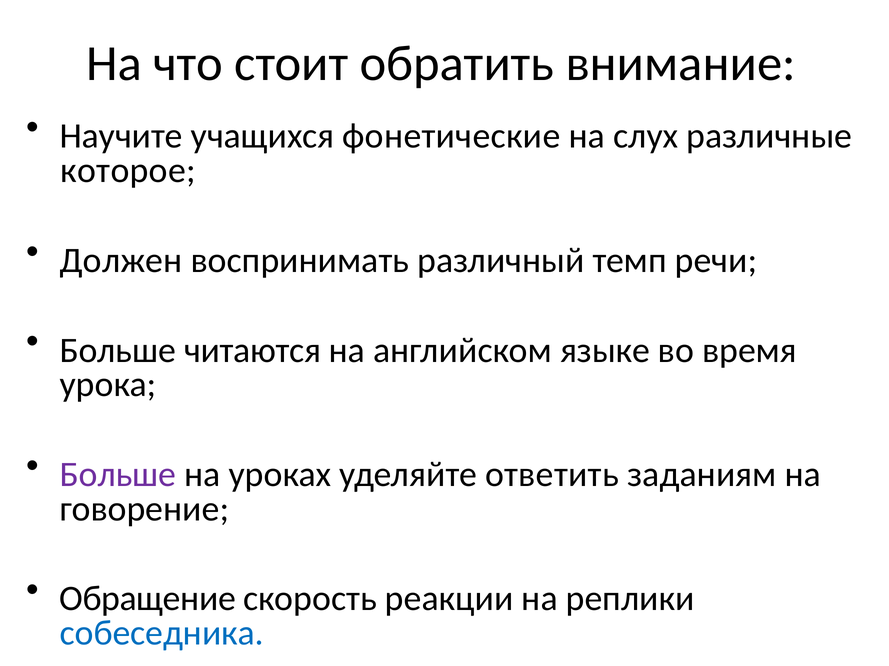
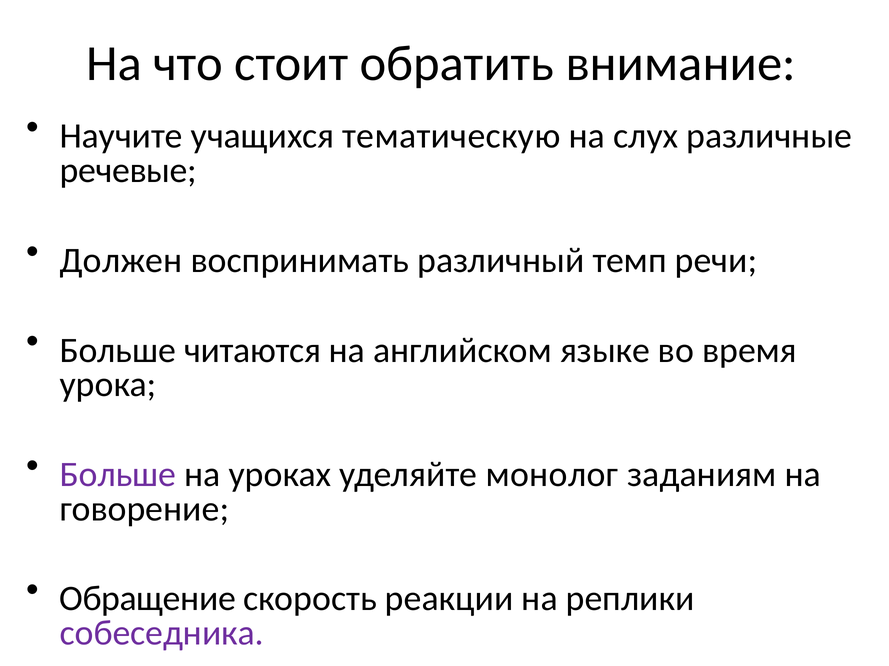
фонетические: фонетические -> тематическую
которое: которое -> речевые
ответить: ответить -> монолог
собеседника colour: blue -> purple
